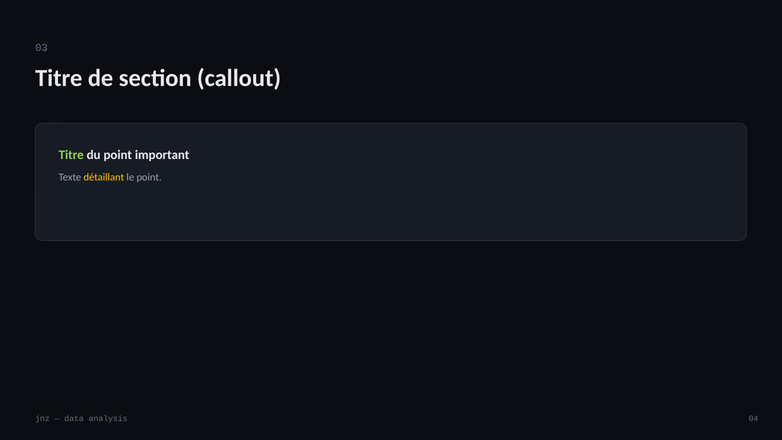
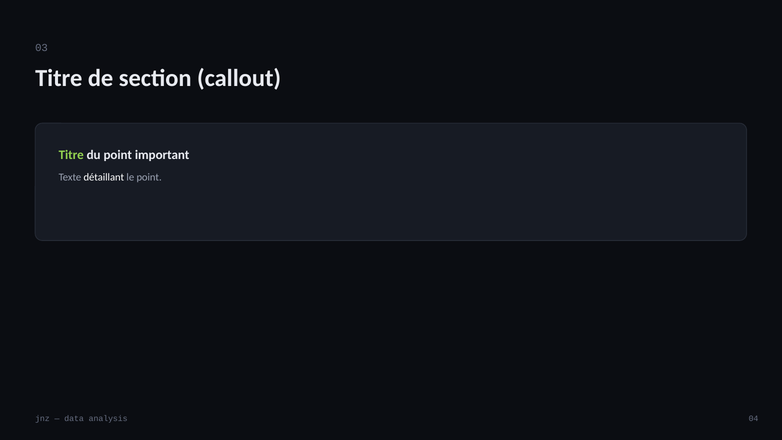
détaillant colour: yellow -> white
